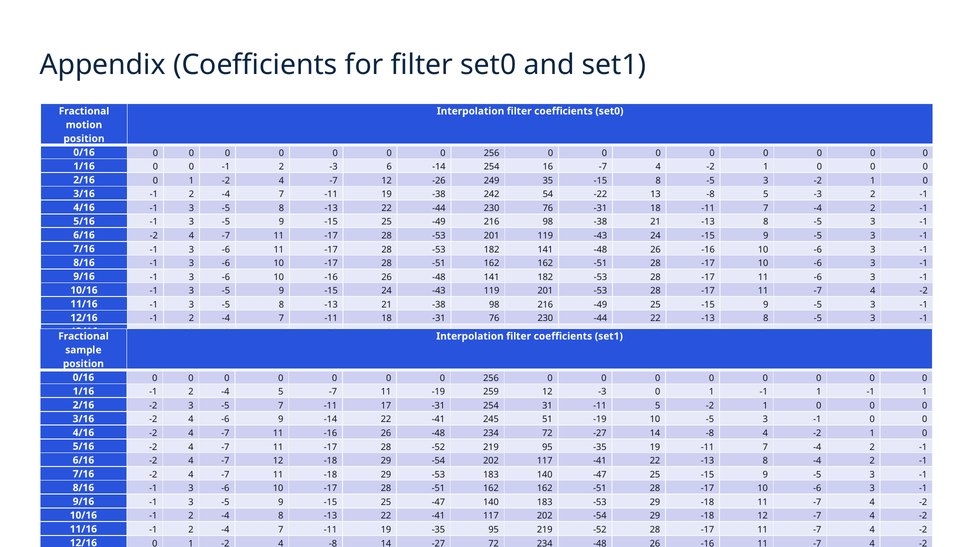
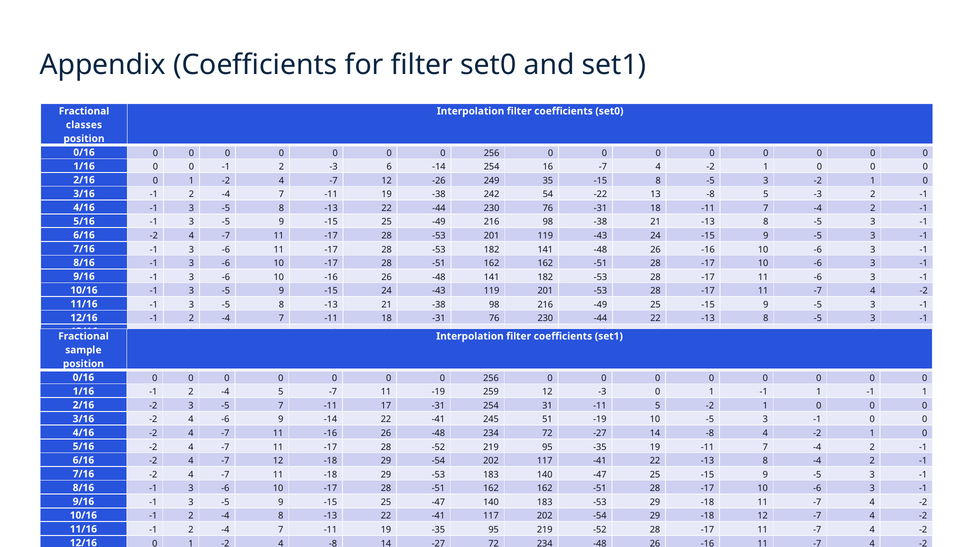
motion: motion -> classes
